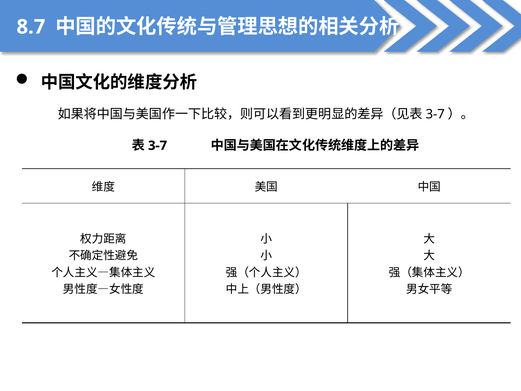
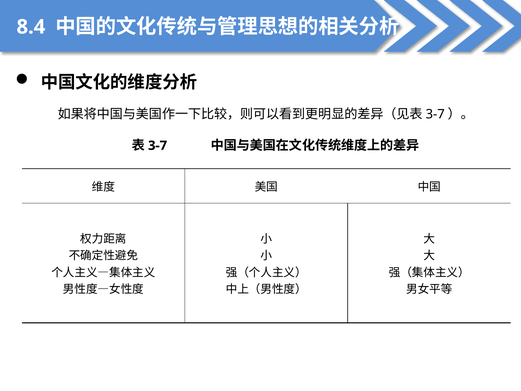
8.7: 8.7 -> 8.4
